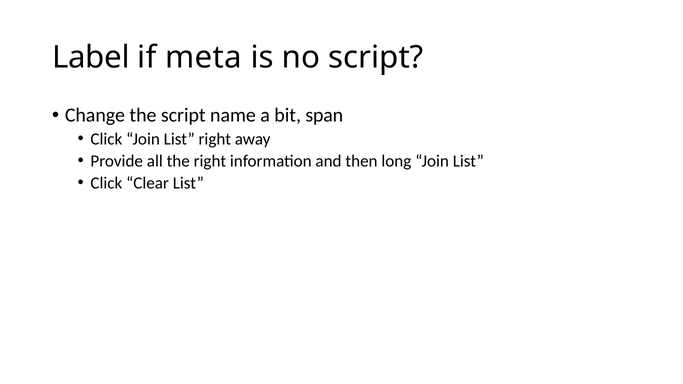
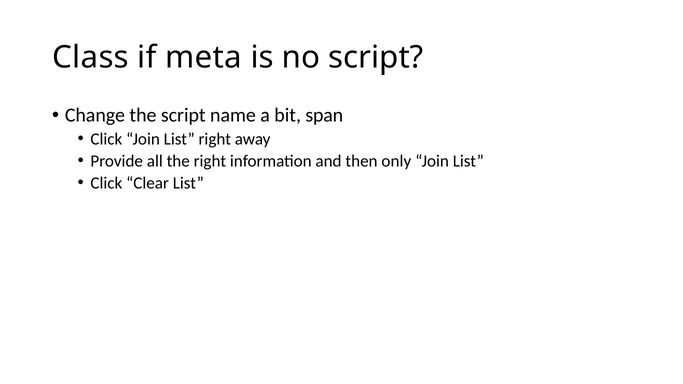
Label: Label -> Class
long: long -> only
